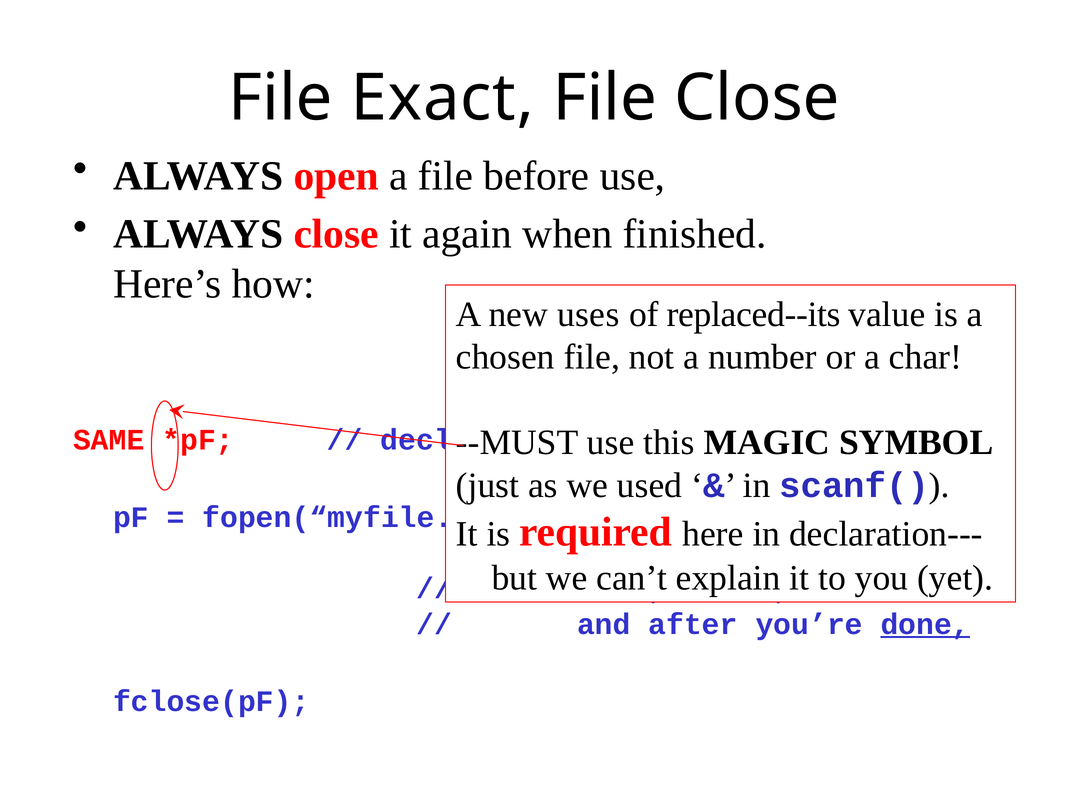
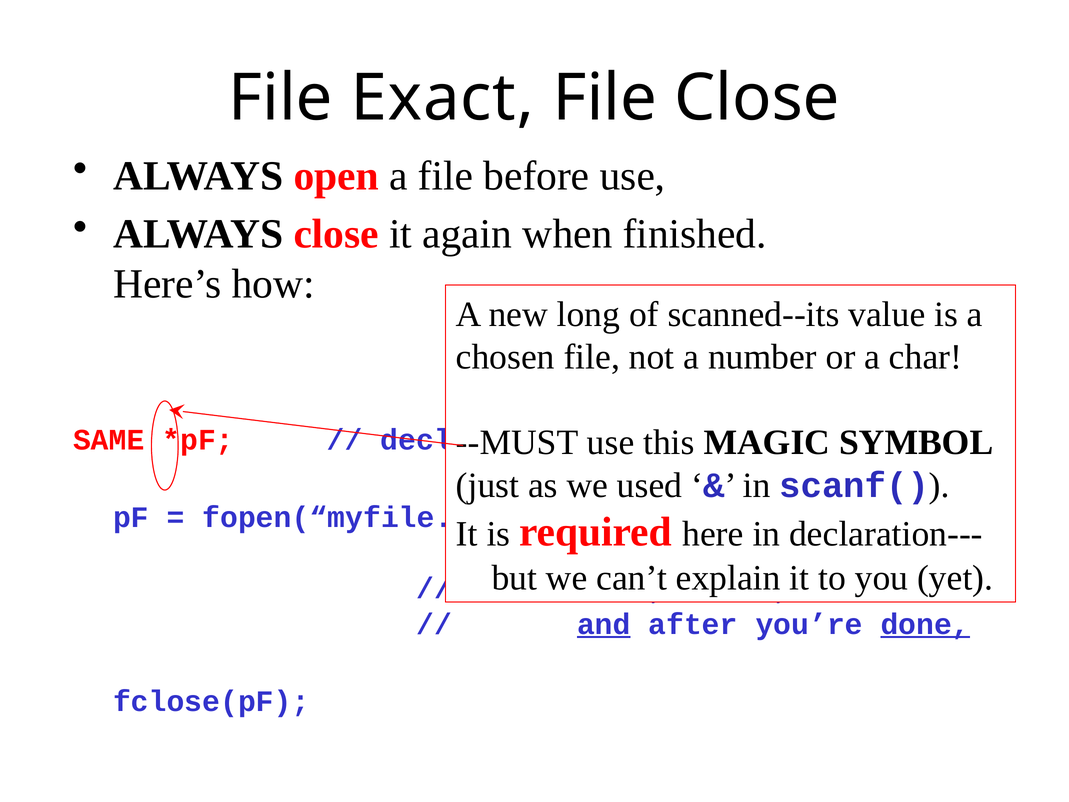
uses: uses -> long
replaced--its: replaced--its -> scanned--its
and underline: none -> present
